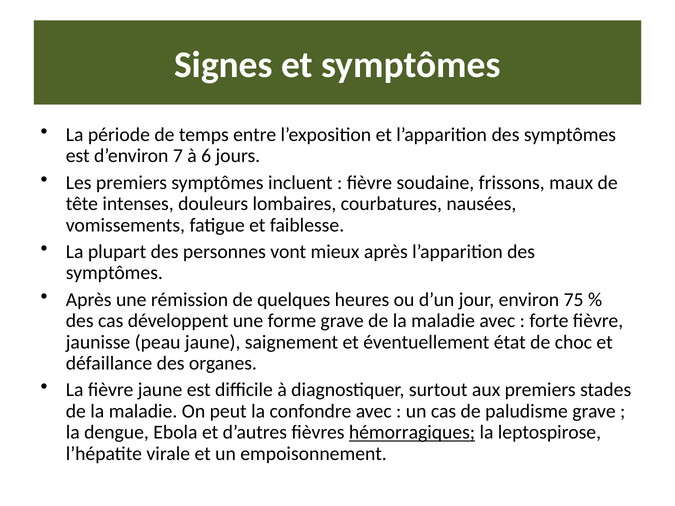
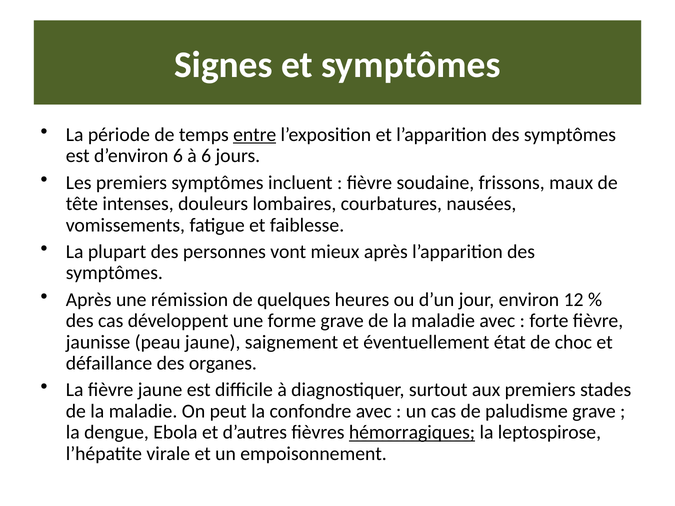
entre underline: none -> present
d’environ 7: 7 -> 6
75: 75 -> 12
